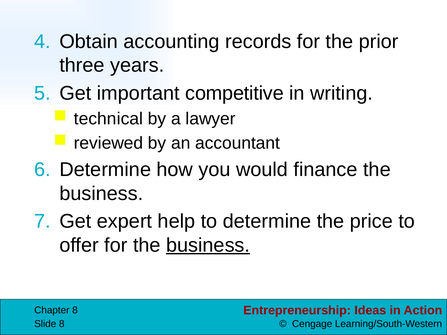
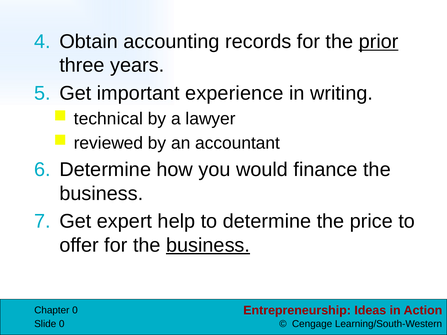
prior underline: none -> present
competitive: competitive -> experience
Chapter 8: 8 -> 0
Slide 8: 8 -> 0
